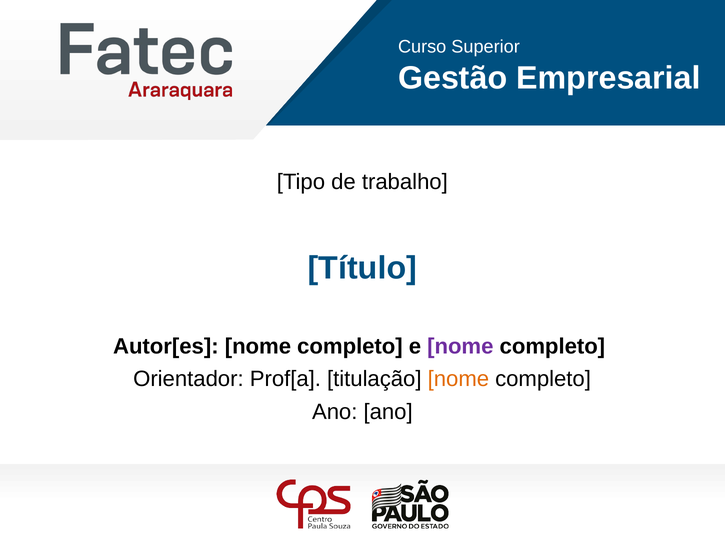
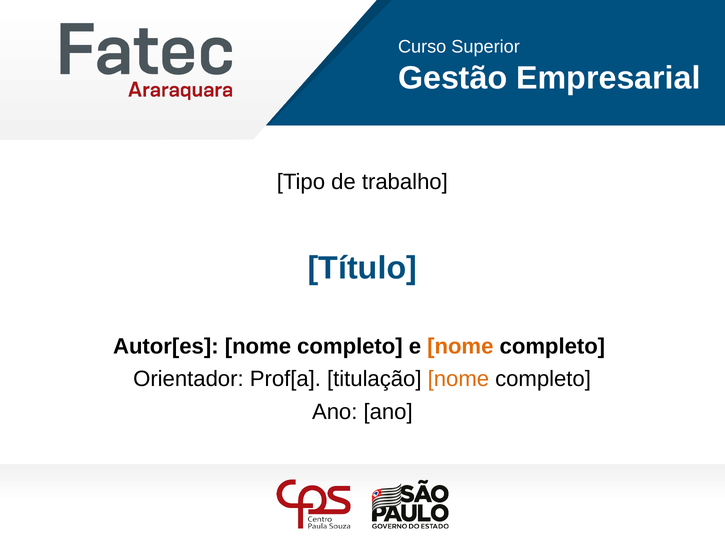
nome at (460, 346) colour: purple -> orange
